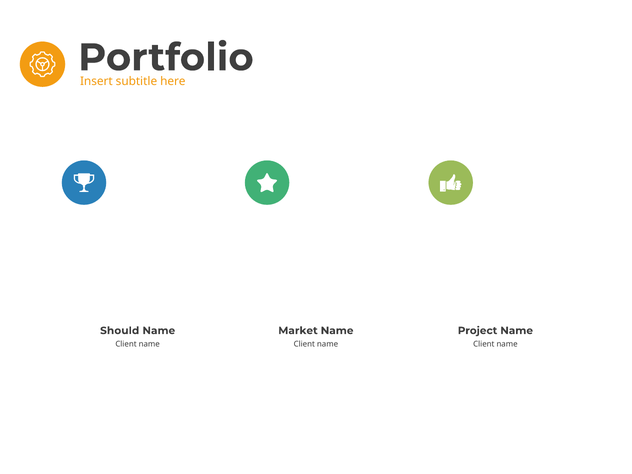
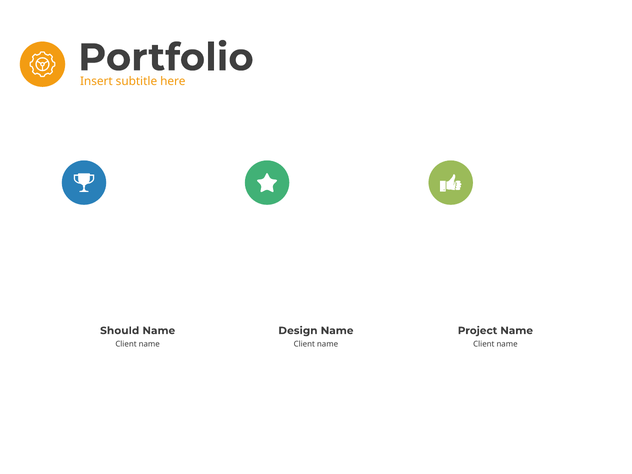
Market: Market -> Design
